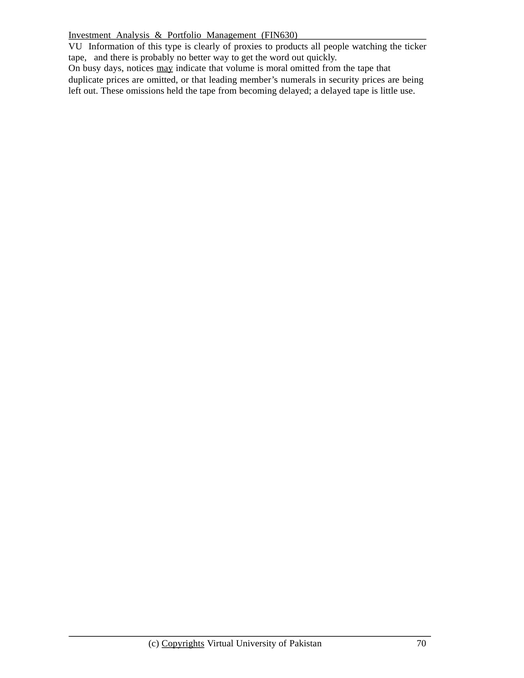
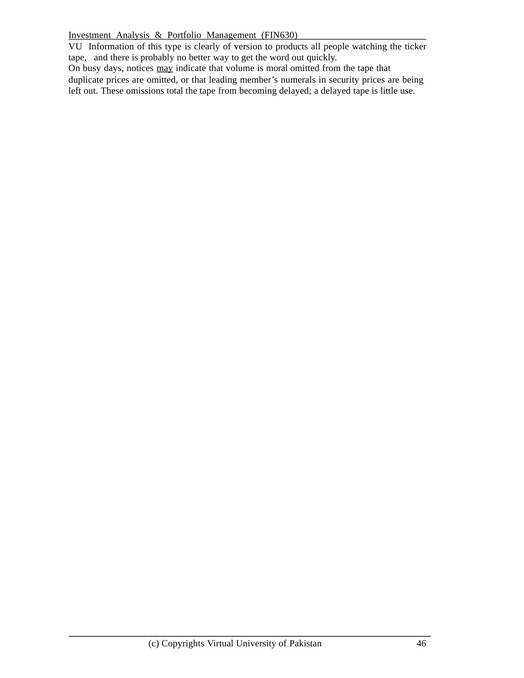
proxies: proxies -> version
held: held -> total
Copyrights underline: present -> none
70: 70 -> 46
